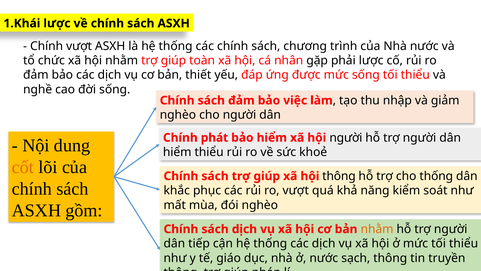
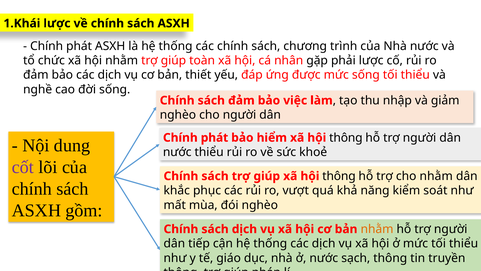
vượt at (79, 46): vượt -> phát
hiểm xã hội người: người -> thông
hiểm at (177, 152): hiểm -> nước
cốt colour: orange -> purple
cho thống: thống -> nhằm
